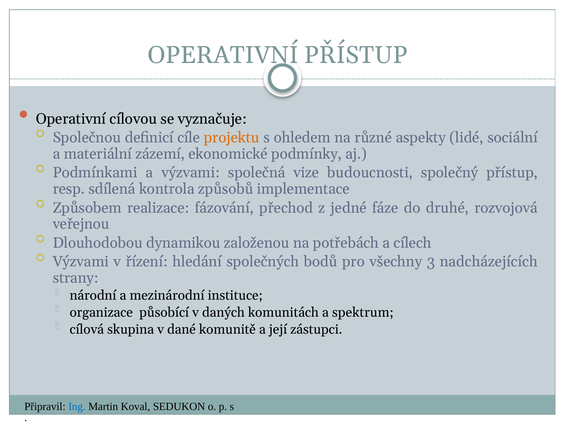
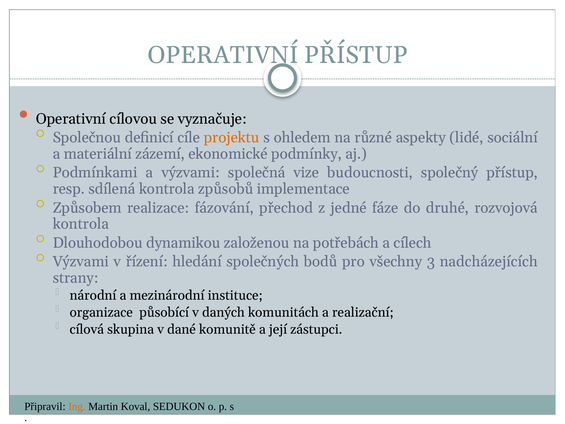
veřejnou at (81, 224): veřejnou -> kontrola
spektrum: spektrum -> realizační
Ing colour: blue -> orange
